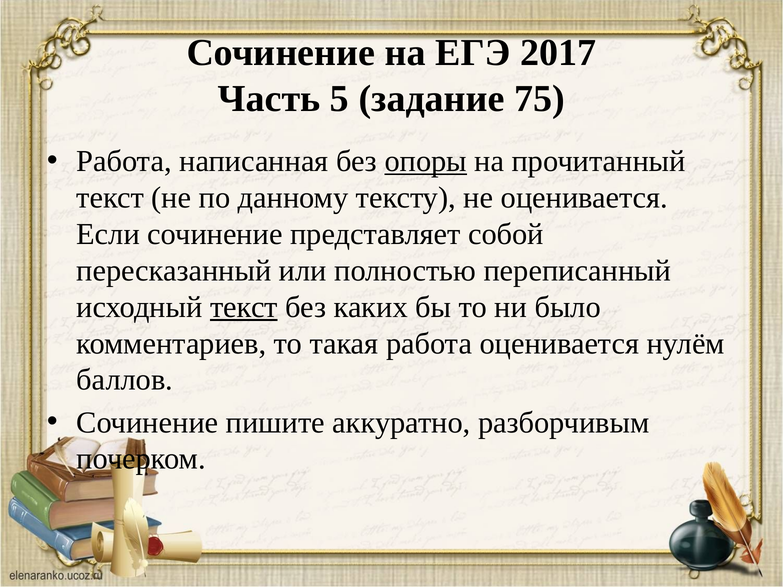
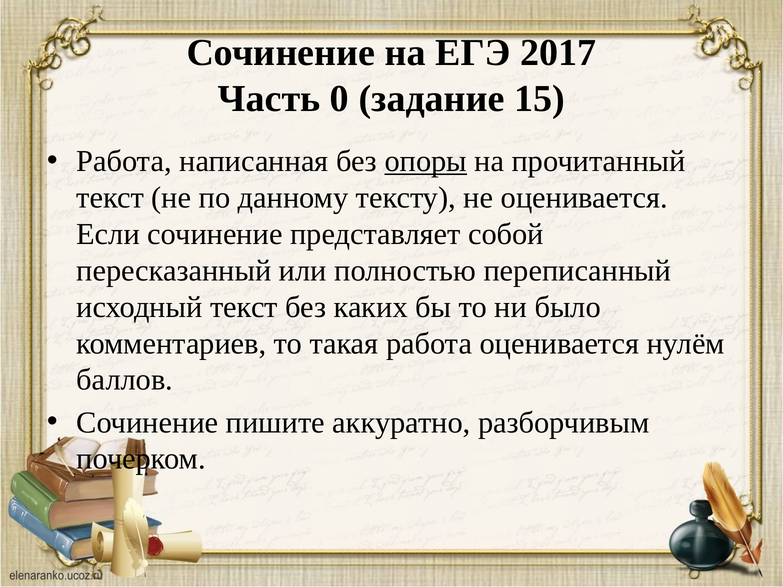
5: 5 -> 0
75: 75 -> 15
текст at (244, 307) underline: present -> none
